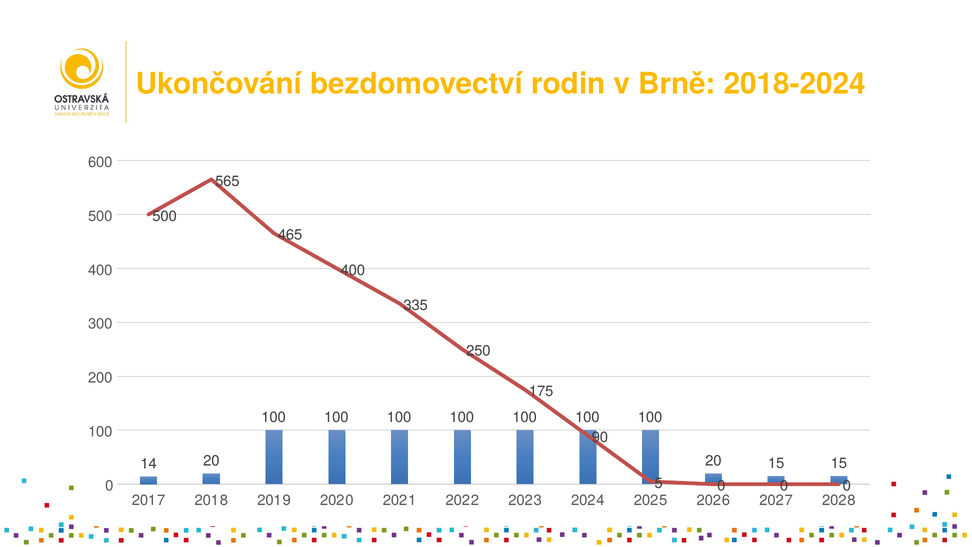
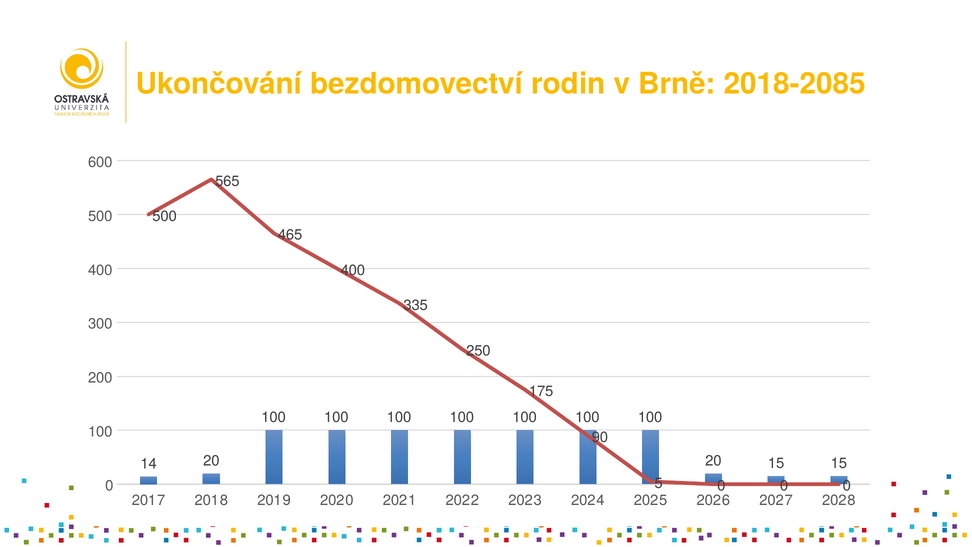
2018-2024: 2018-2024 -> 2018-2085
